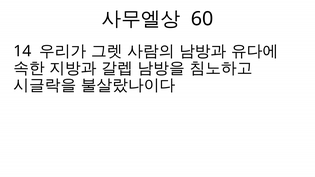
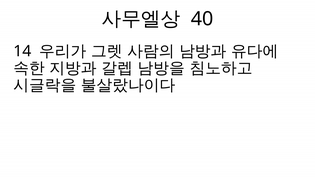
60: 60 -> 40
